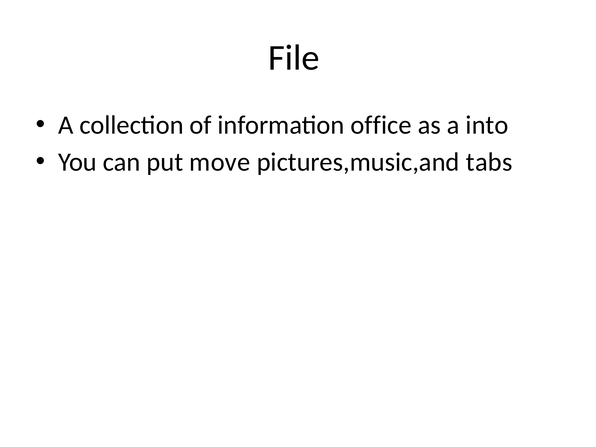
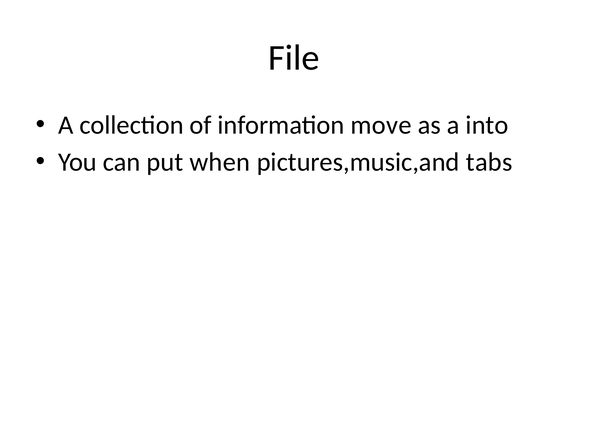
office: office -> move
move: move -> when
